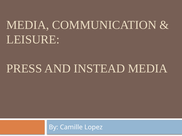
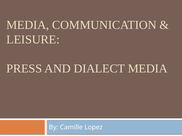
INSTEAD: INSTEAD -> DIALECT
